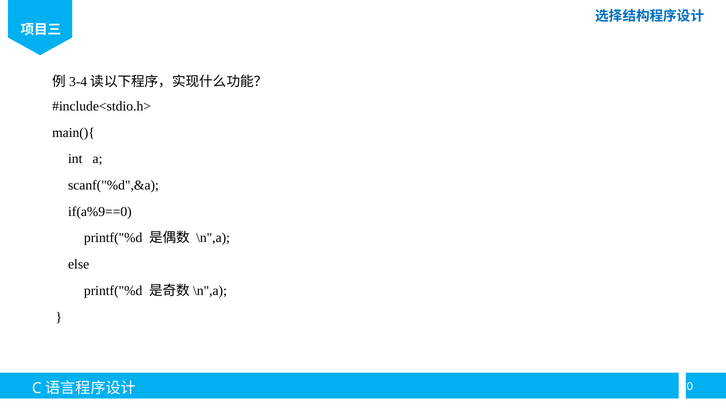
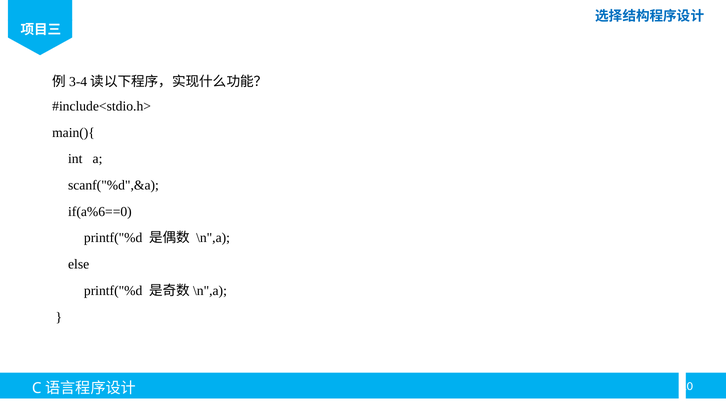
if(a%9==0: if(a%9==0 -> if(a%6==0
